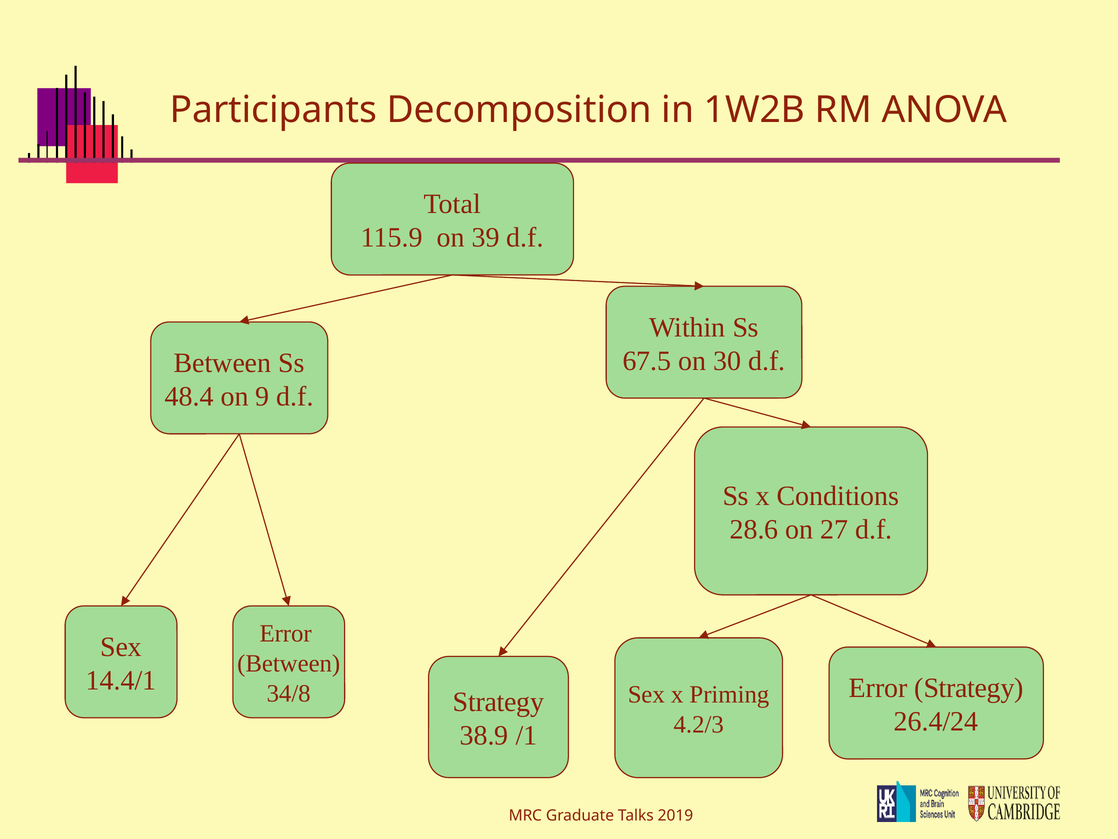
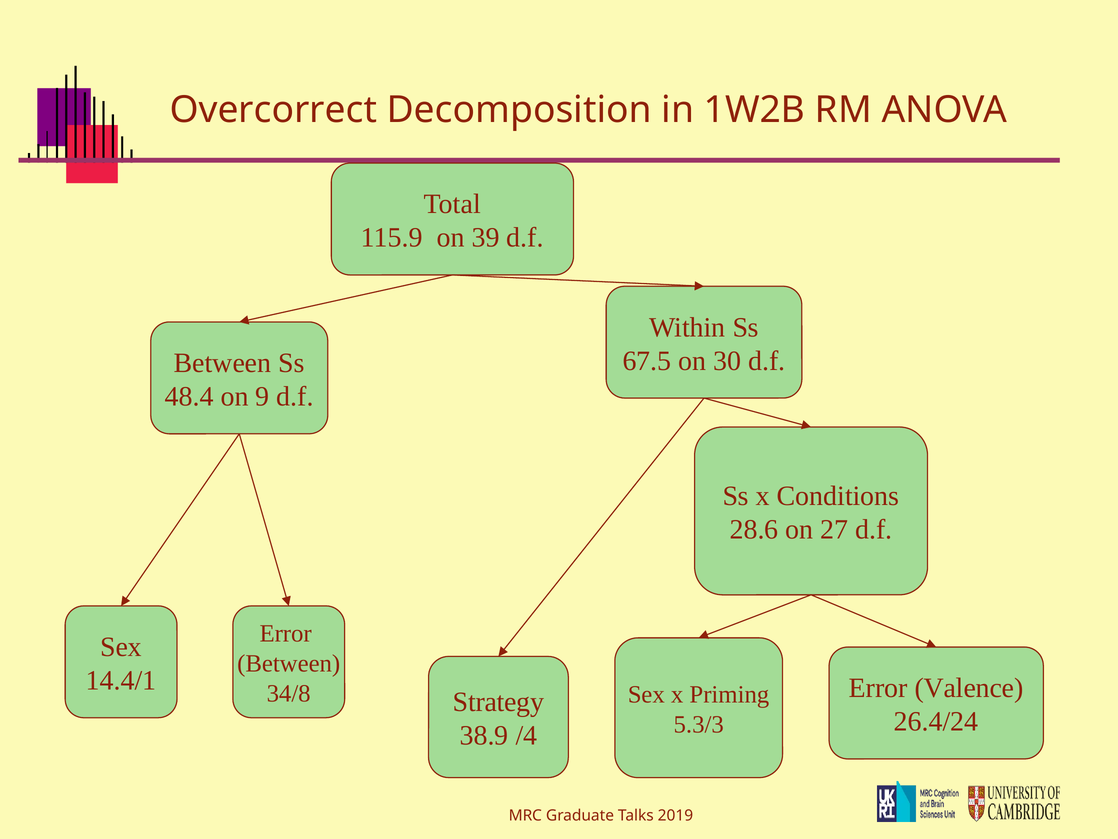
Participants: Participants -> Overcorrect
Error Strategy: Strategy -> Valence
4.2/3: 4.2/3 -> 5.3/3
/1: /1 -> /4
